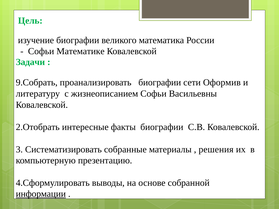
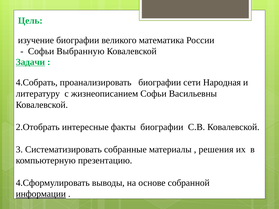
Математике: Математике -> Выбранную
Задачи underline: none -> present
9.Собрать: 9.Собрать -> 4.Собрать
Оформив: Оформив -> Народная
